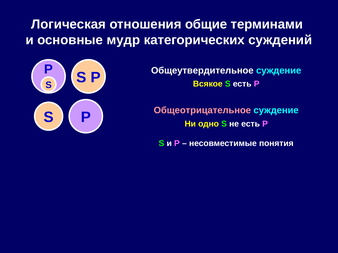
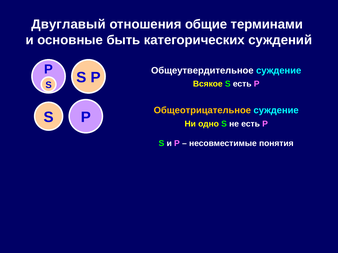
Логическая: Логическая -> Двуглавый
мудр: мудр -> быть
Общеотрицательное colour: pink -> yellow
